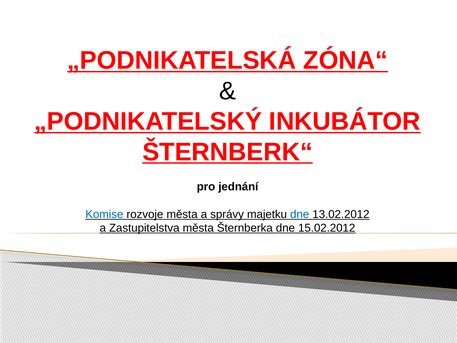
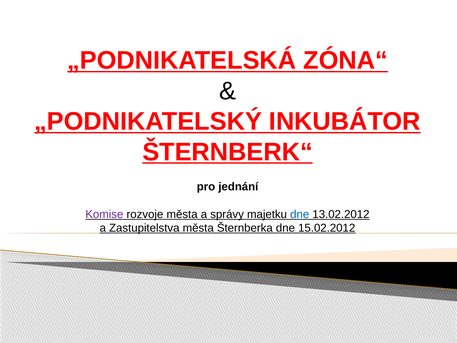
Komise colour: blue -> purple
